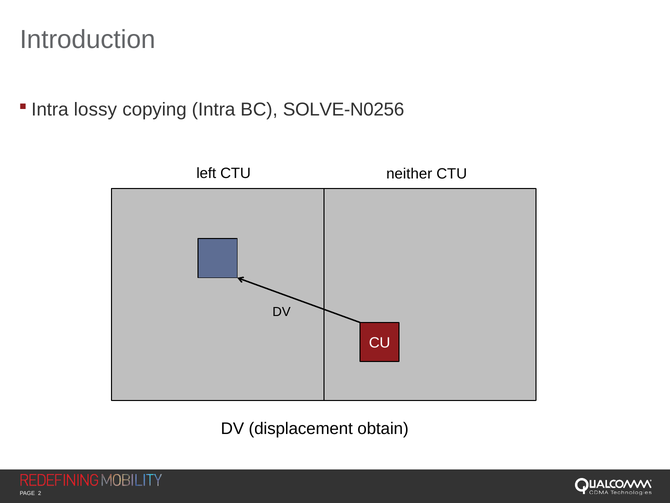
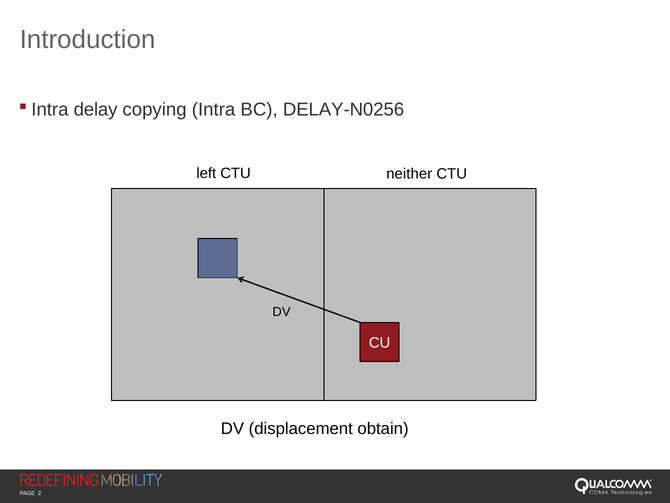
lossy: lossy -> delay
SOLVE-N0256: SOLVE-N0256 -> DELAY-N0256
